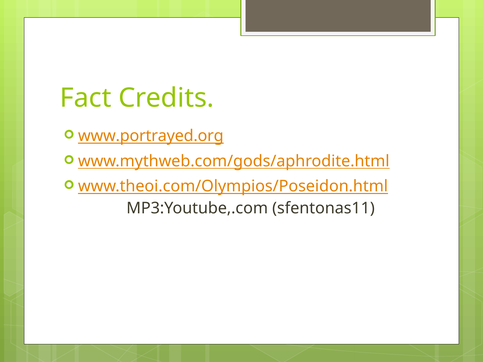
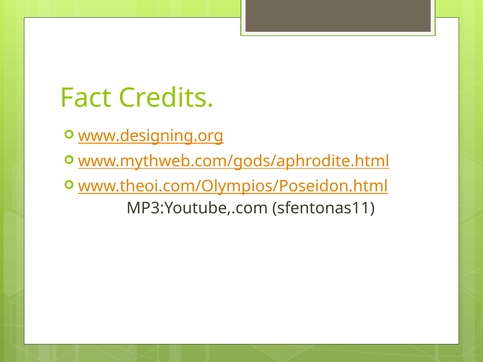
www.portrayed.org: www.portrayed.org -> www.designing.org
